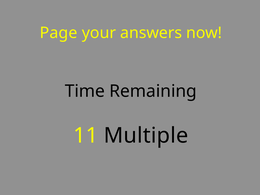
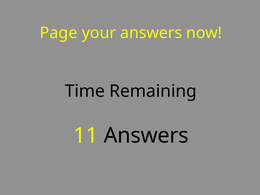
11 Multiple: Multiple -> Answers
